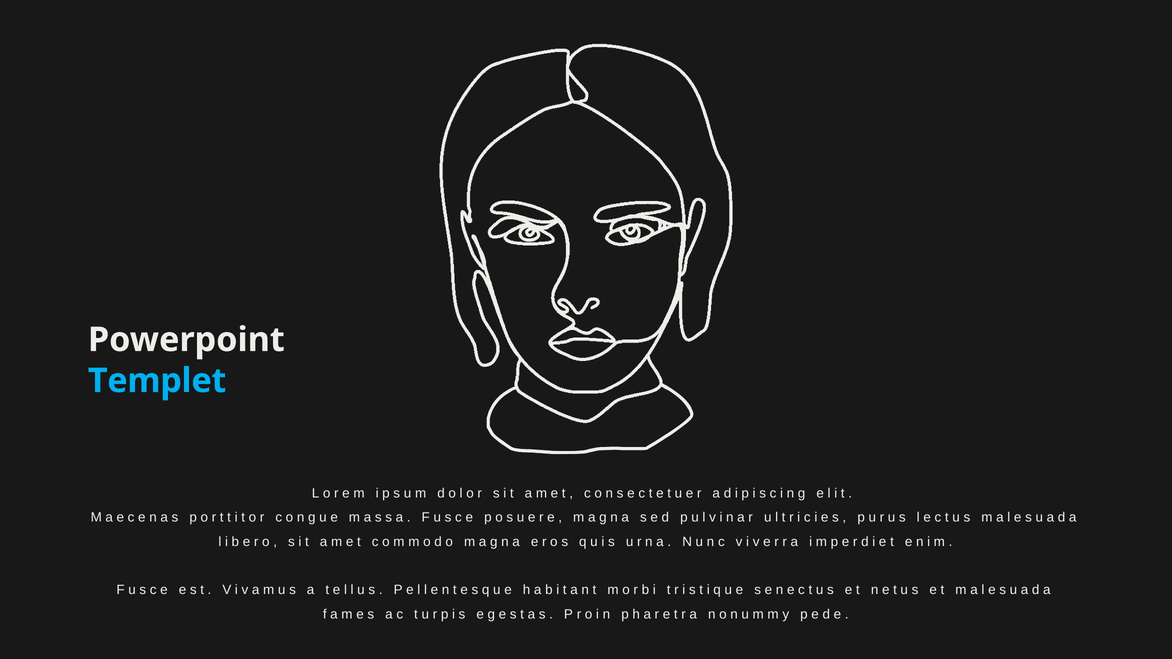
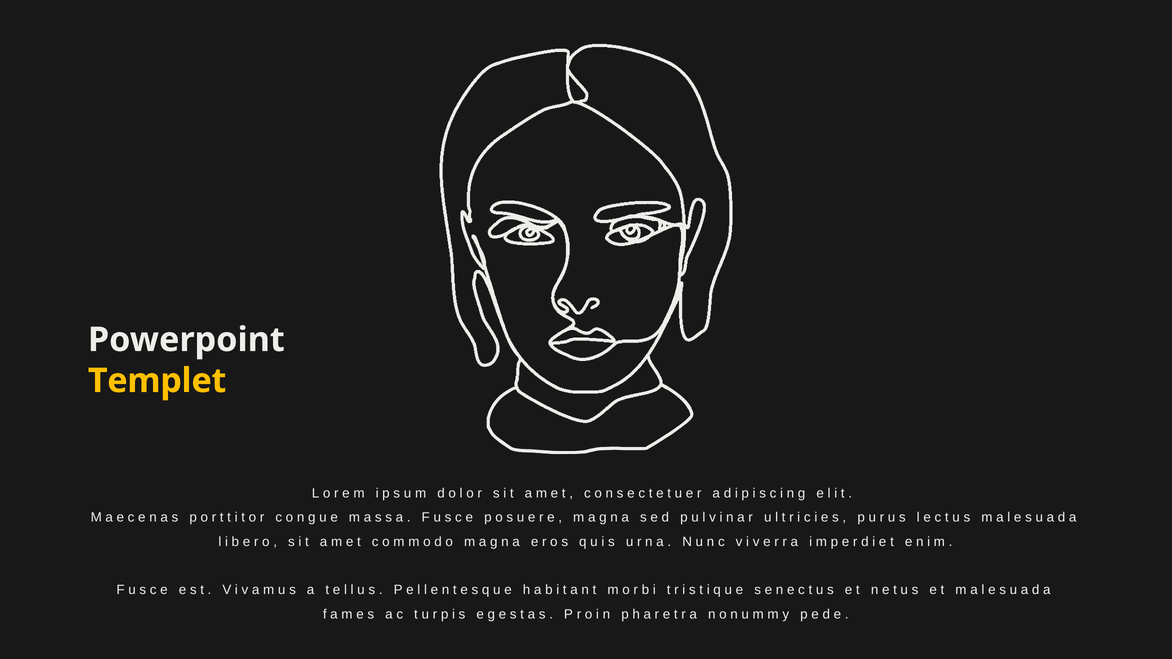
Templet colour: light blue -> yellow
